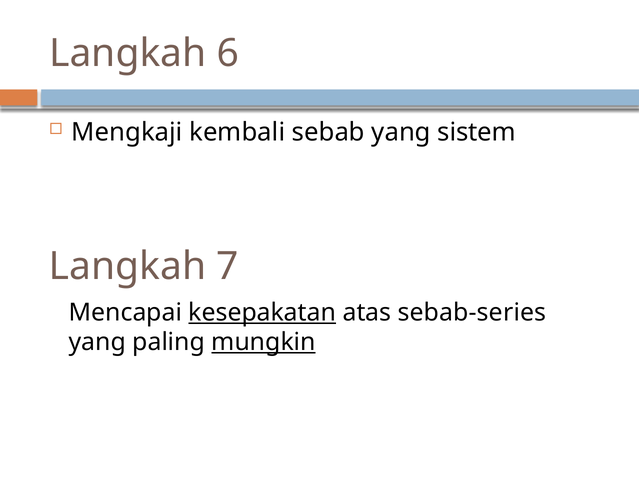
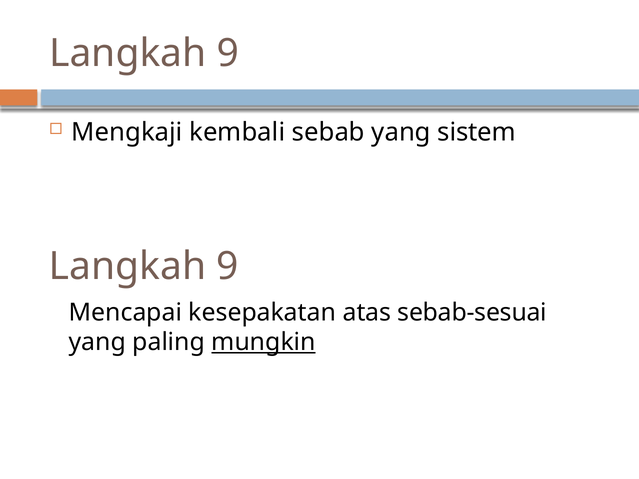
6 at (228, 53): 6 -> 9
7 at (227, 266): 7 -> 9
kesepakatan underline: present -> none
sebab-series: sebab-series -> sebab-sesuai
